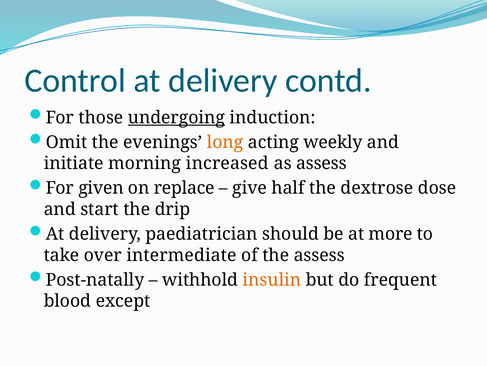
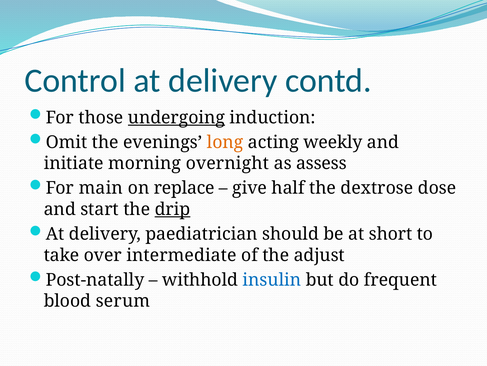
increased: increased -> overnight
given: given -> main
drip underline: none -> present
more: more -> short
the assess: assess -> adjust
insulin colour: orange -> blue
except: except -> serum
